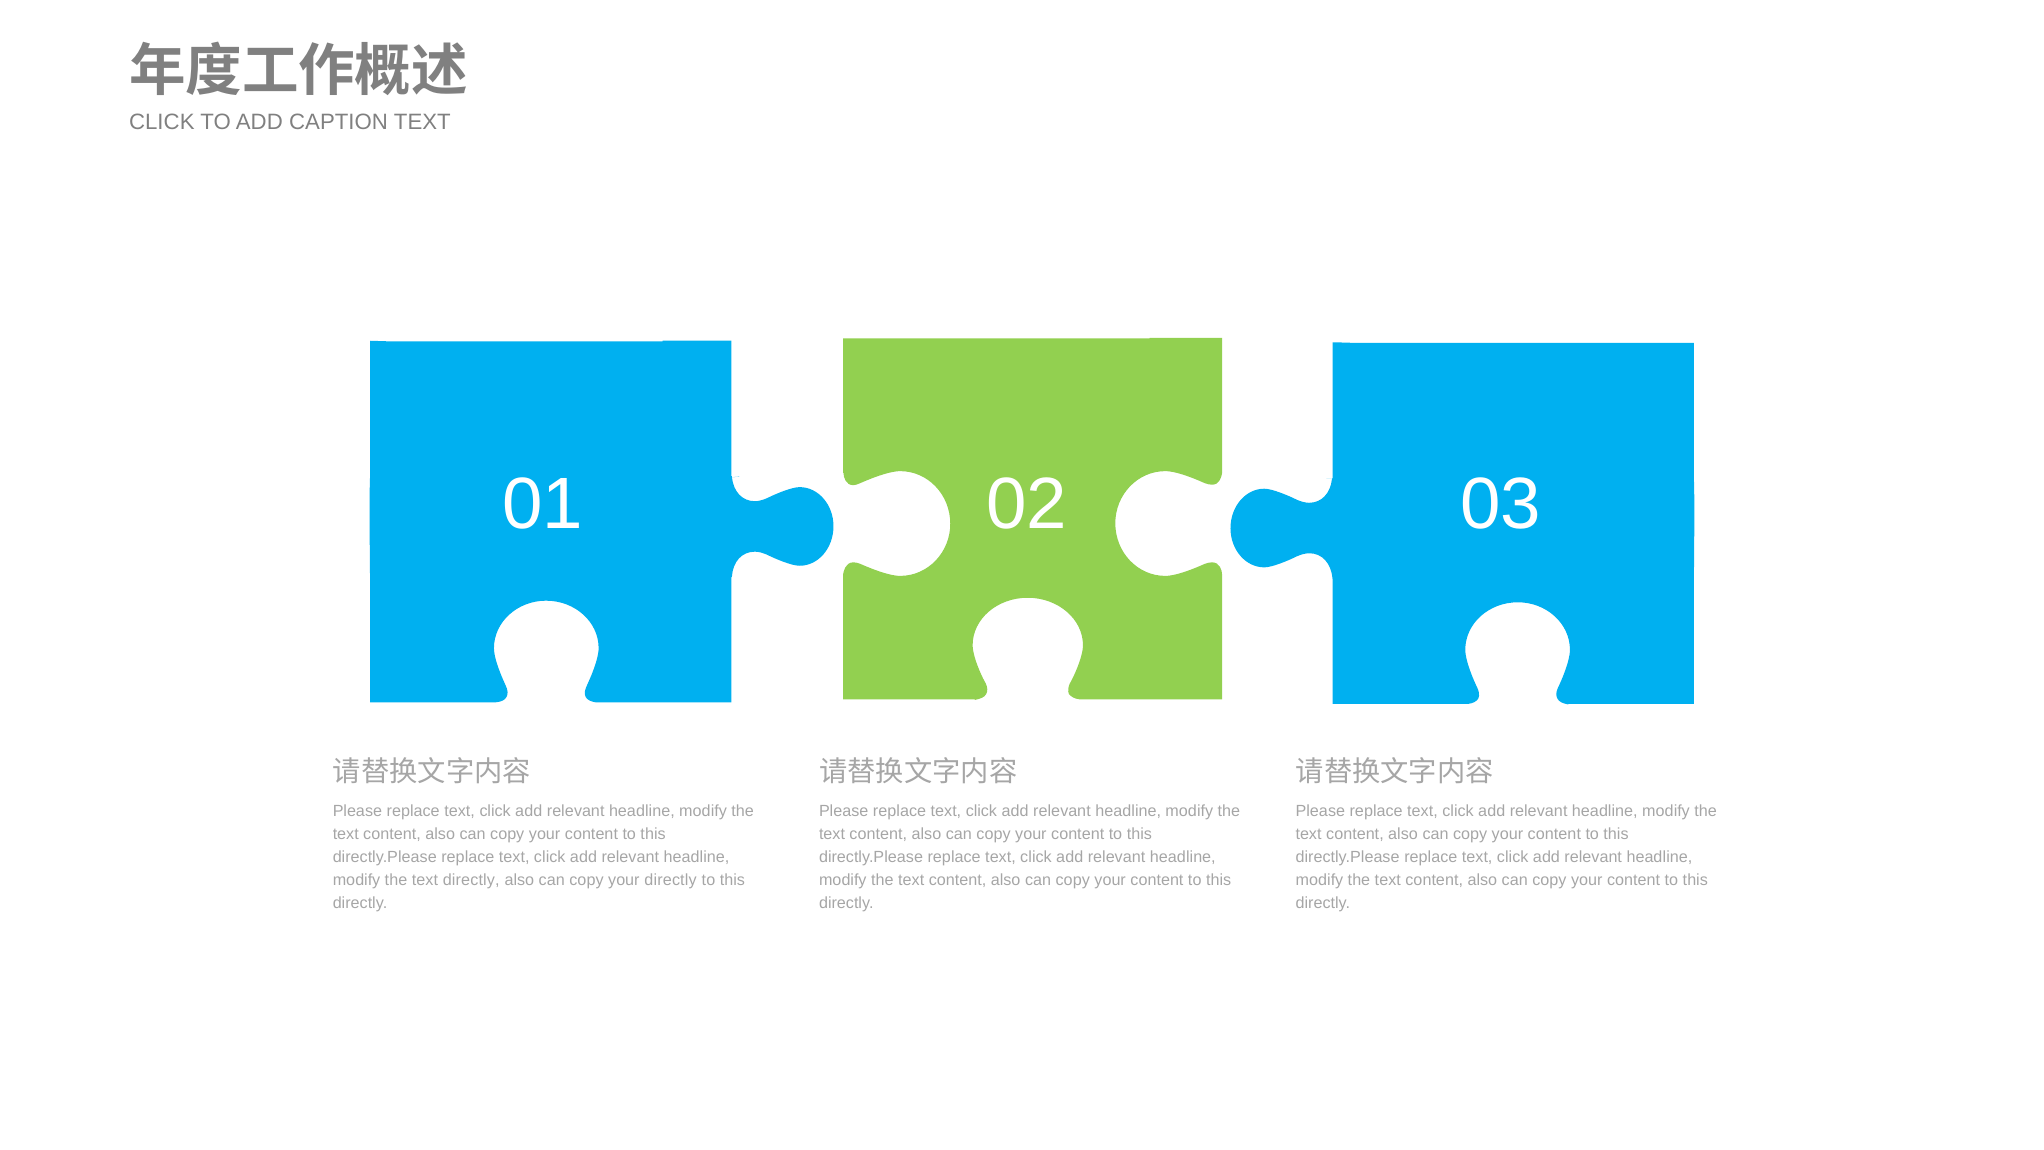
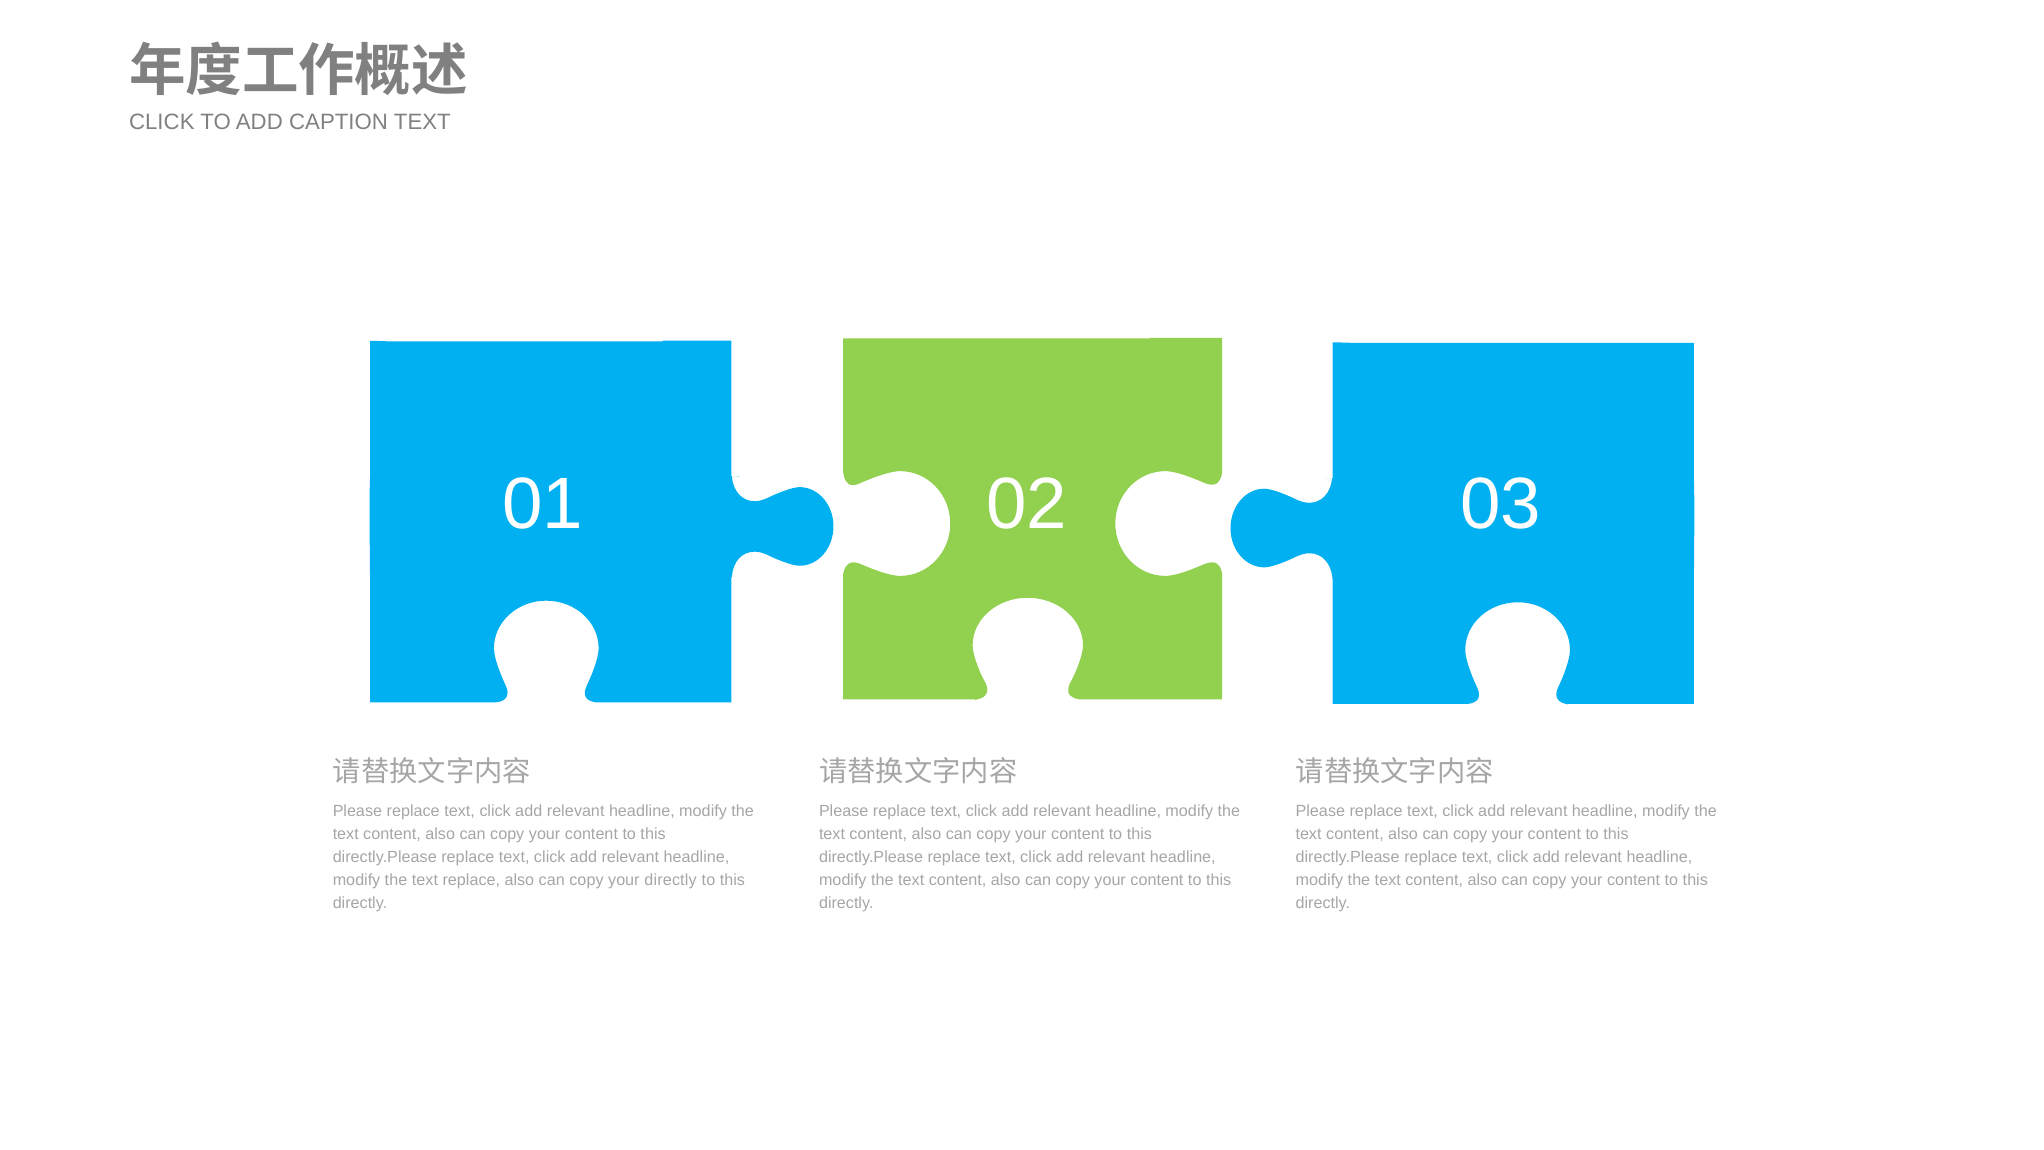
text directly: directly -> replace
